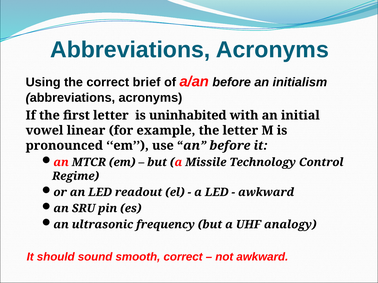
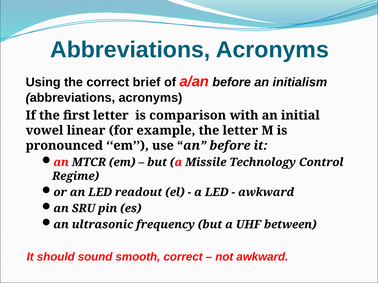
uninhabited: uninhabited -> comparison
analogy: analogy -> between
